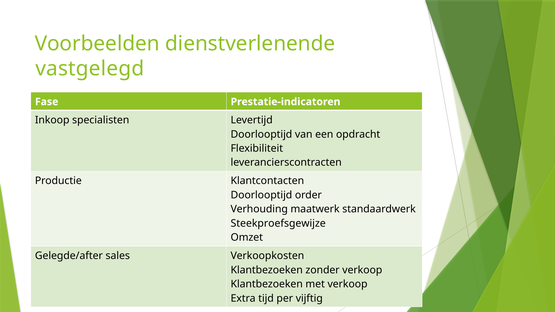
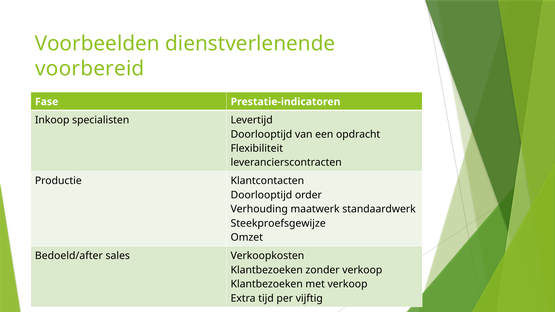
vastgelegd: vastgelegd -> voorbereid
Gelegde/after: Gelegde/after -> Bedoeld/after
